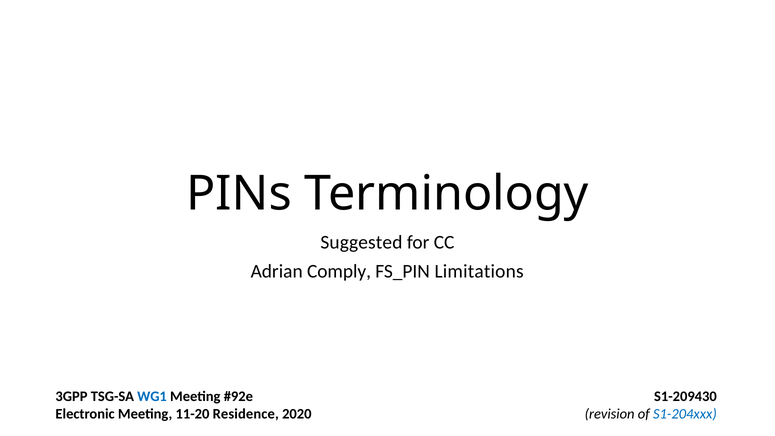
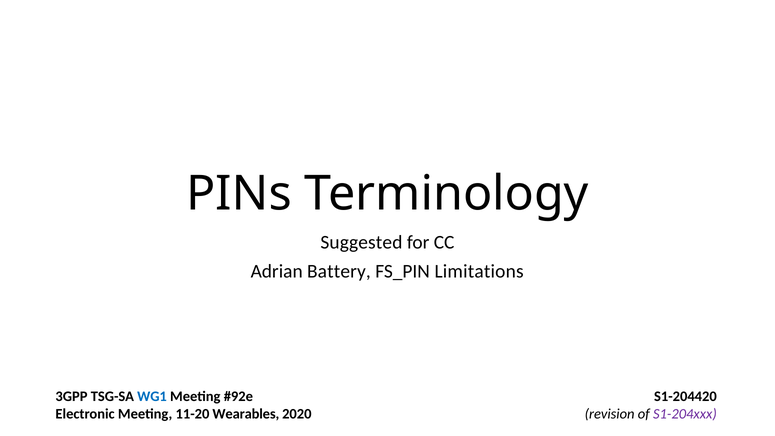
Comply: Comply -> Battery
S1-209430: S1-209430 -> S1-204420
Residence: Residence -> Wearables
S1-204xxx colour: blue -> purple
